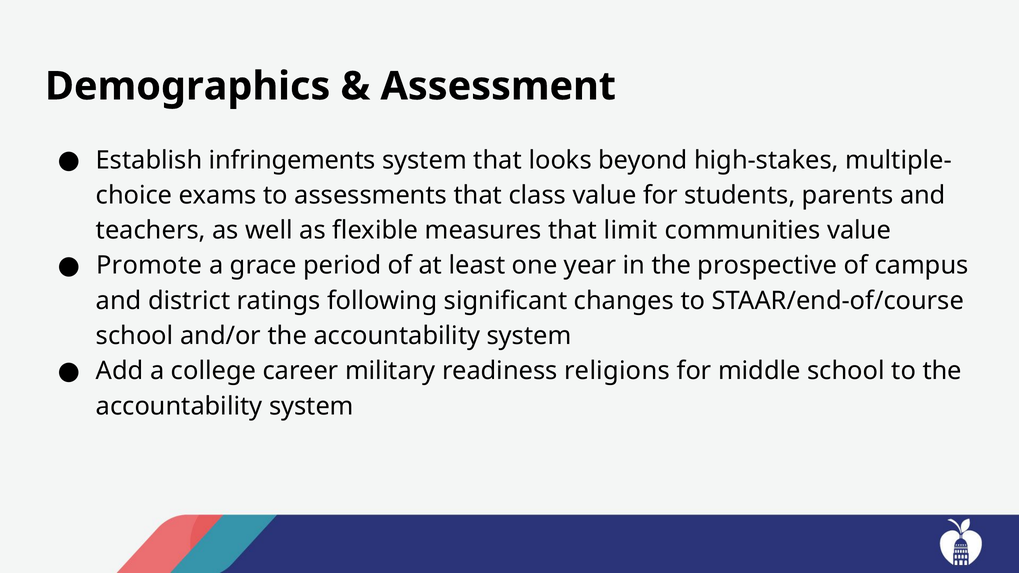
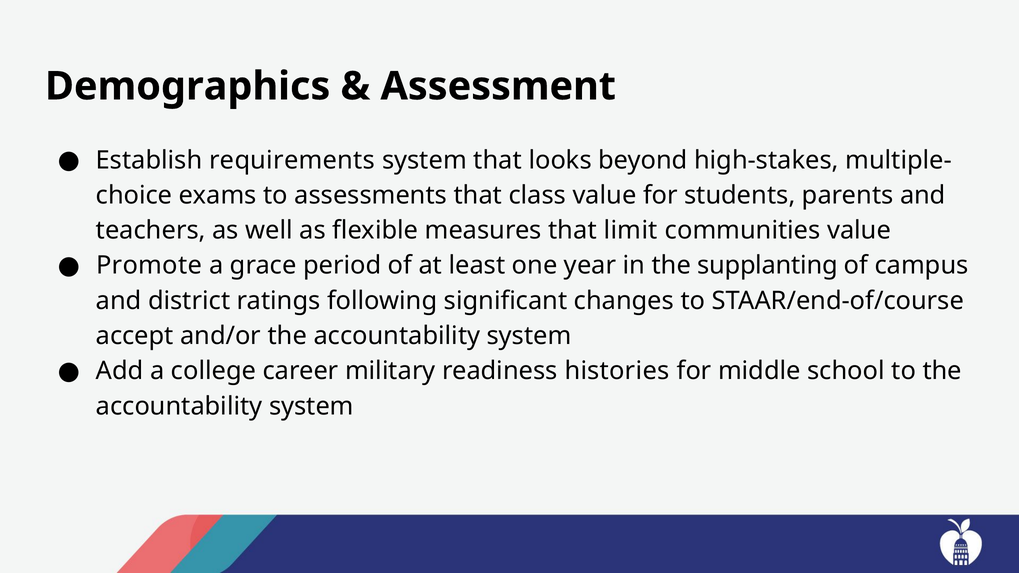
infringements: infringements -> requirements
prospective: prospective -> supplanting
school at (135, 336): school -> accept
religions: religions -> histories
